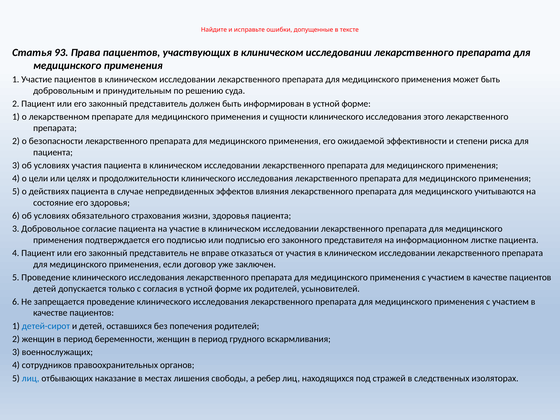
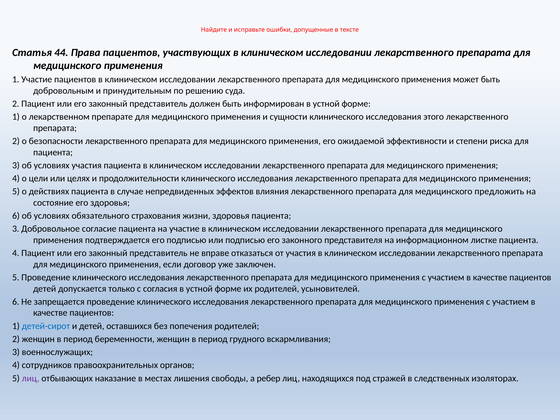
93: 93 -> 44
учитываются: учитываются -> предложить
лиц at (31, 378) colour: blue -> purple
